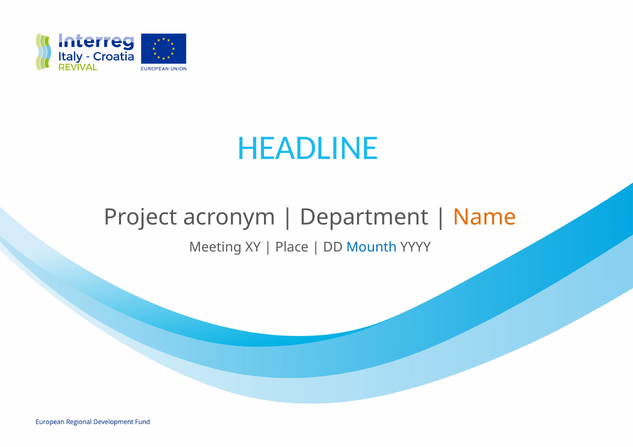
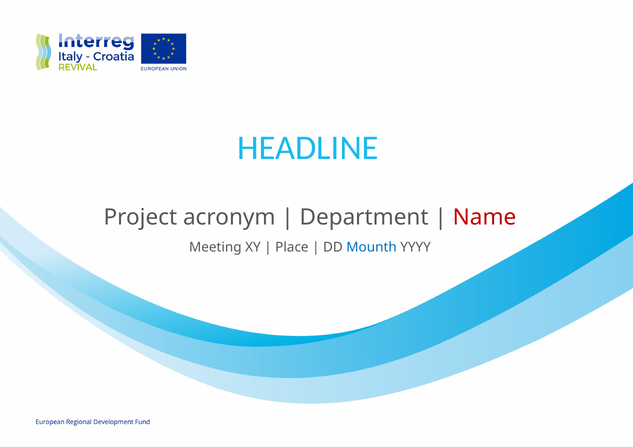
Name colour: orange -> red
